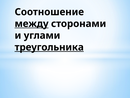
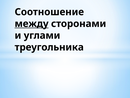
треугольника underline: present -> none
